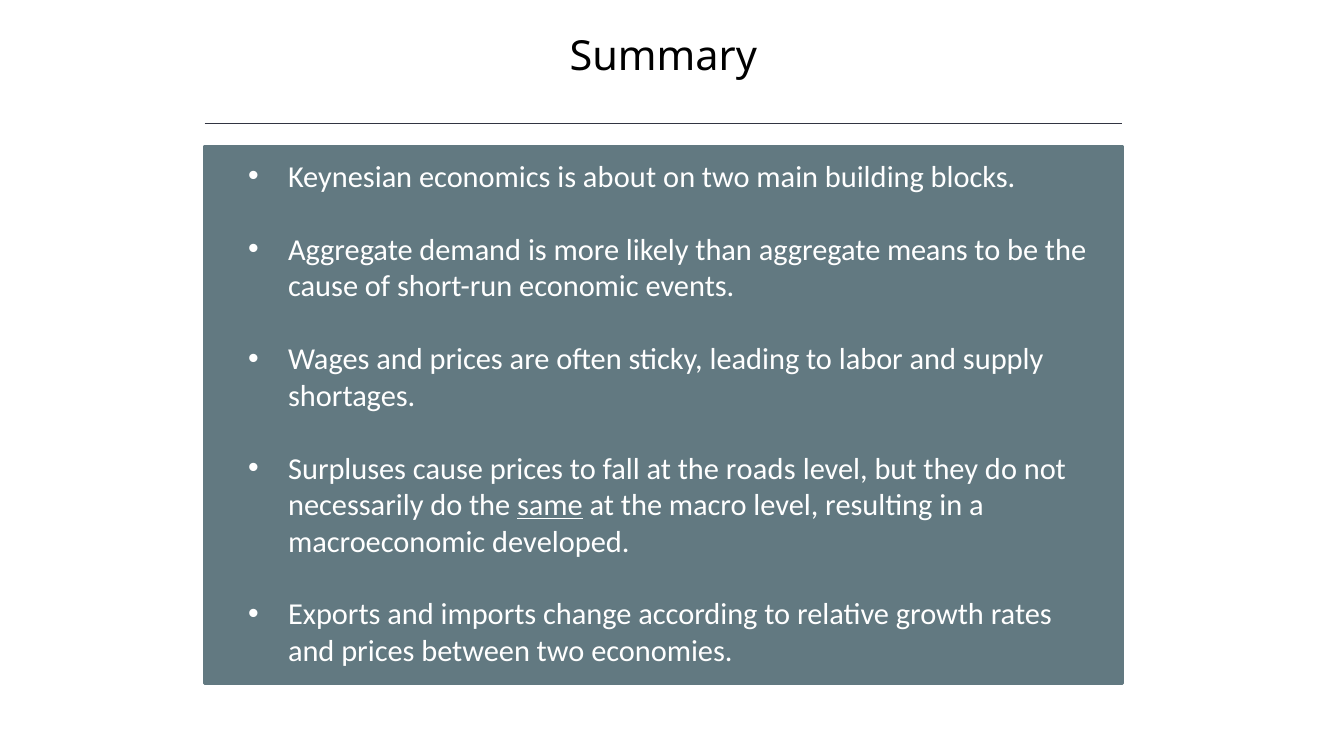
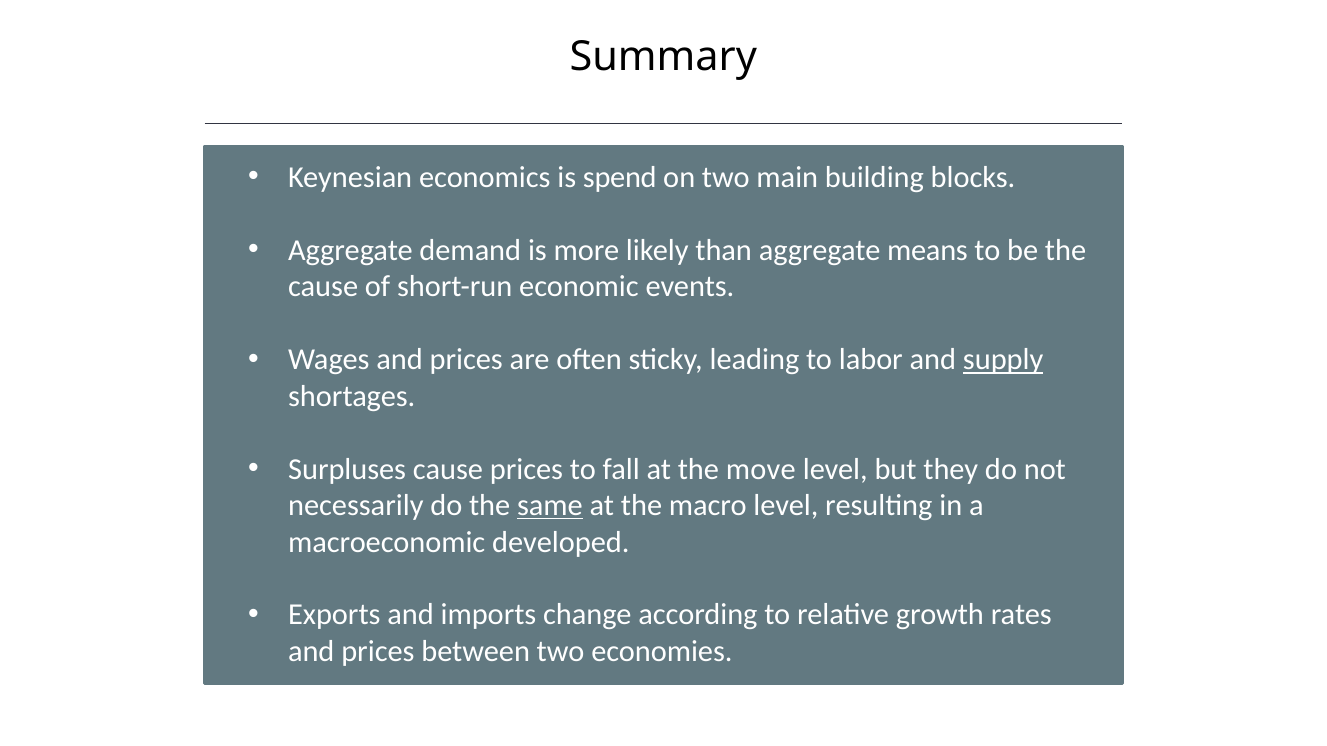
about: about -> spend
supply underline: none -> present
roads: roads -> move
